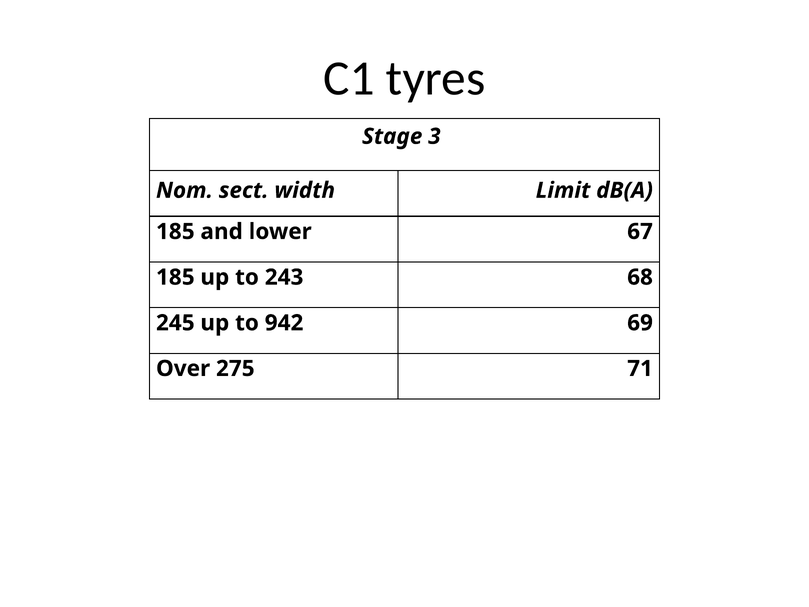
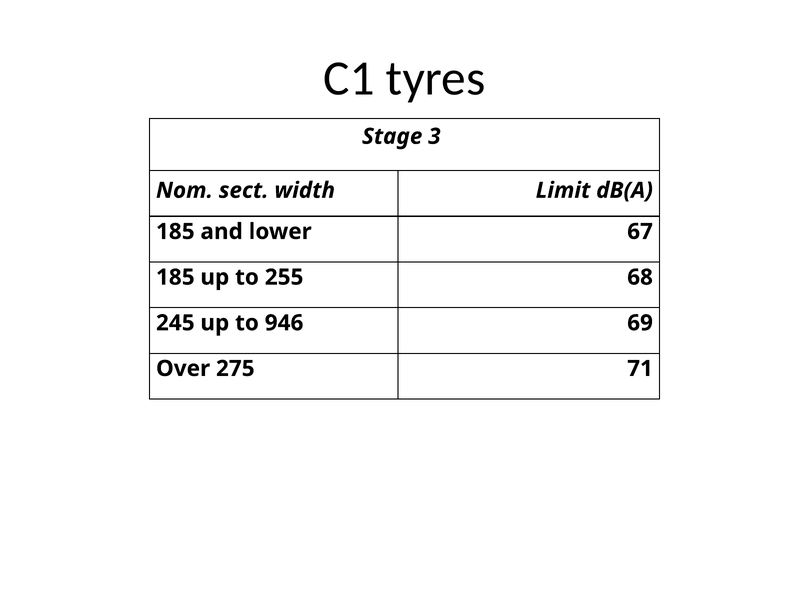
243: 243 -> 255
942: 942 -> 946
